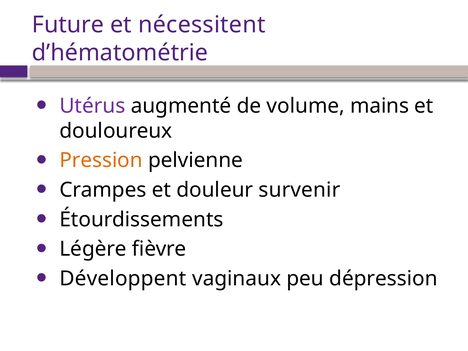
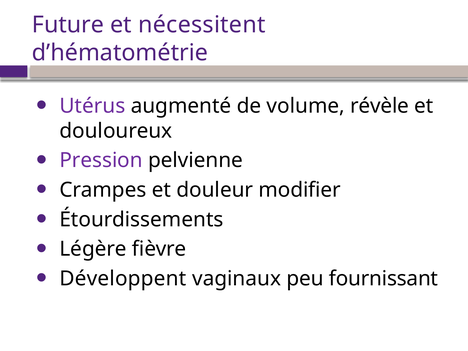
mains: mains -> révèle
Pression colour: orange -> purple
survenir: survenir -> modifier
dépression: dépression -> fournissant
